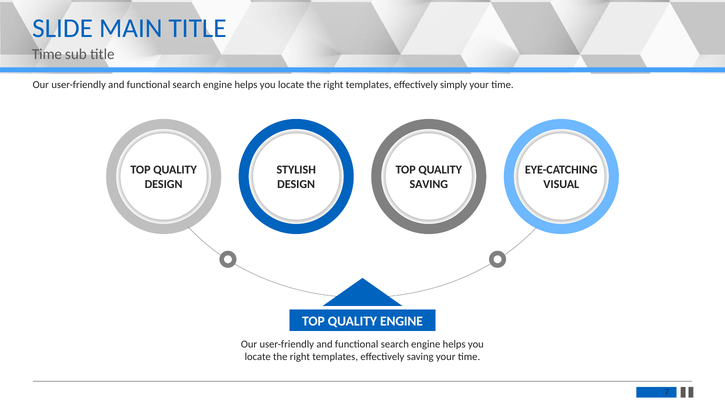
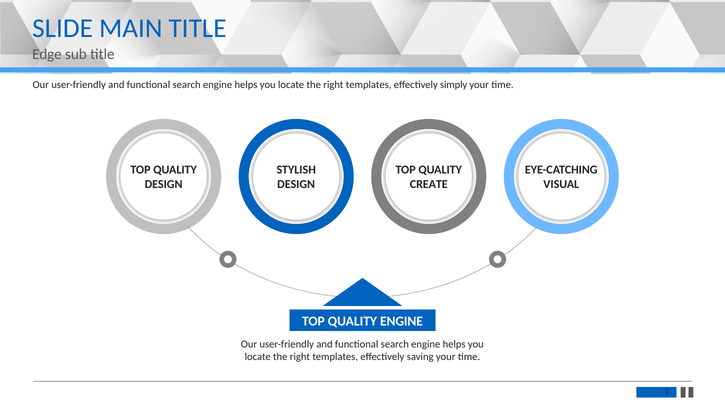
Time at (47, 54): Time -> Edge
SAVING at (429, 184): SAVING -> CREATE
